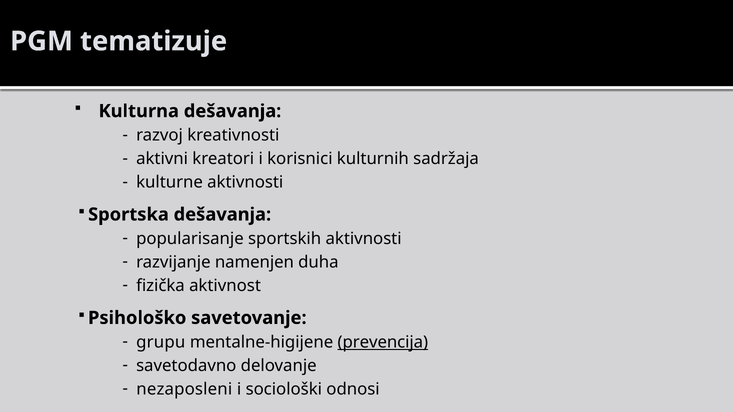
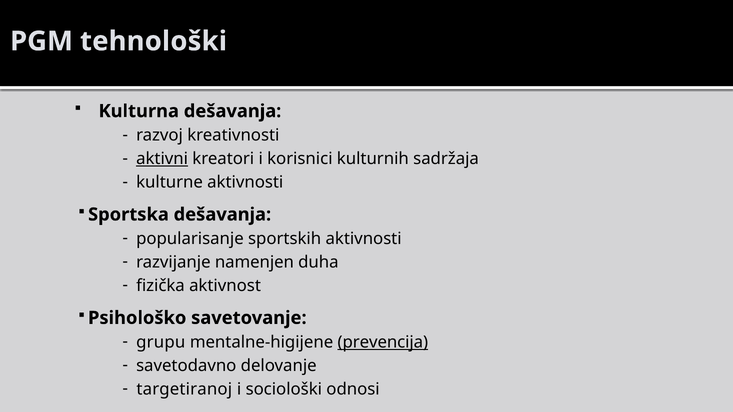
tematizuje: tematizuje -> tehnološki
aktivni underline: none -> present
nezaposleni: nezaposleni -> targetiranoj
